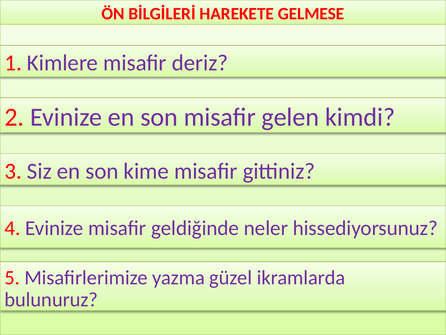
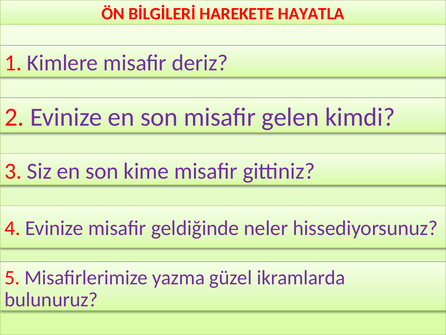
GELMESE: GELMESE -> HAYATLA
